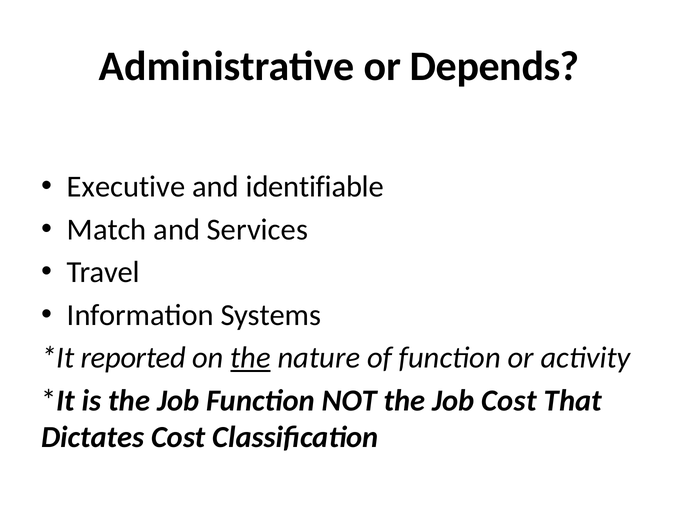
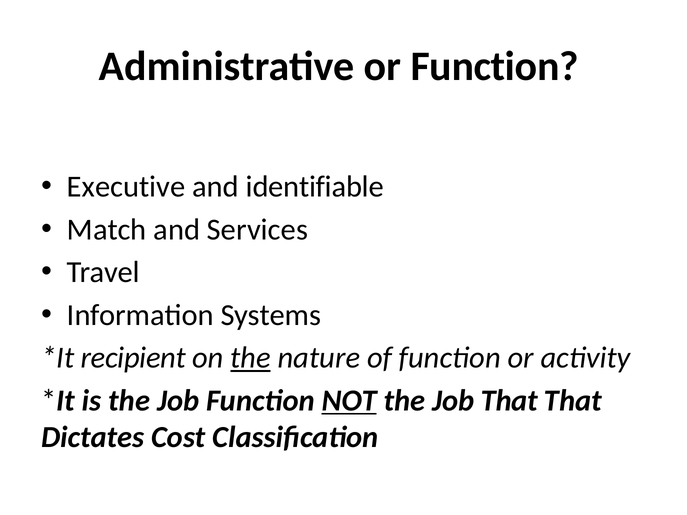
or Depends: Depends -> Function
reported: reported -> recipient
NOT underline: none -> present
Job Cost: Cost -> That
